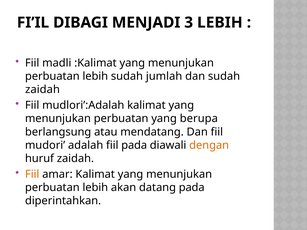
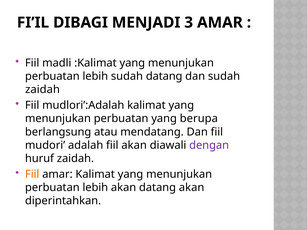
3 LEBIH: LEBIH -> AMAR
sudah jumlah: jumlah -> datang
fiil pada: pada -> akan
dengan colour: orange -> purple
datang pada: pada -> akan
